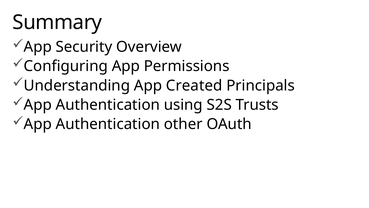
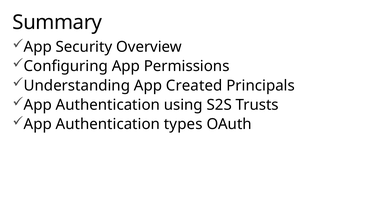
other: other -> types
